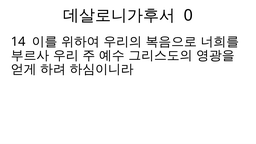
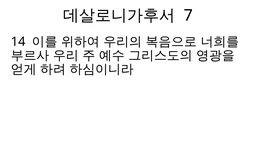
0: 0 -> 7
